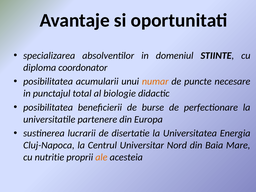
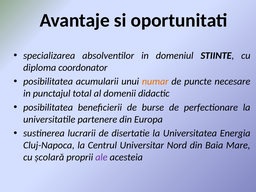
biologie: biologie -> domenii
nutritie: nutritie -> școlară
ale colour: orange -> purple
